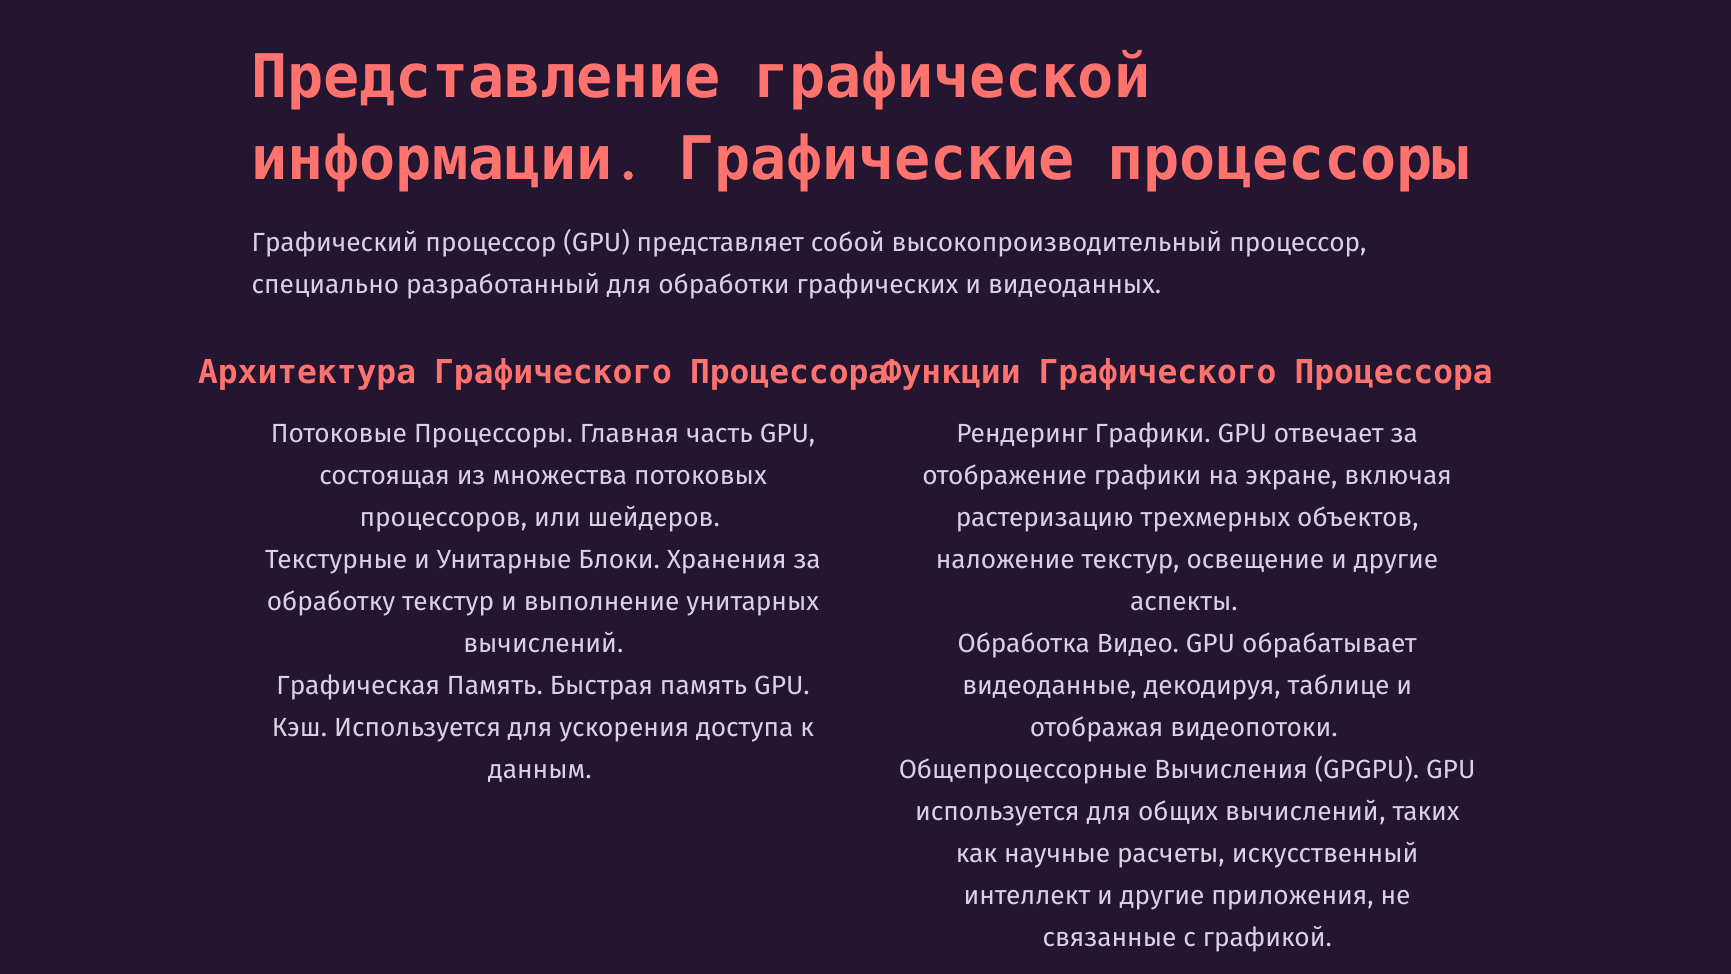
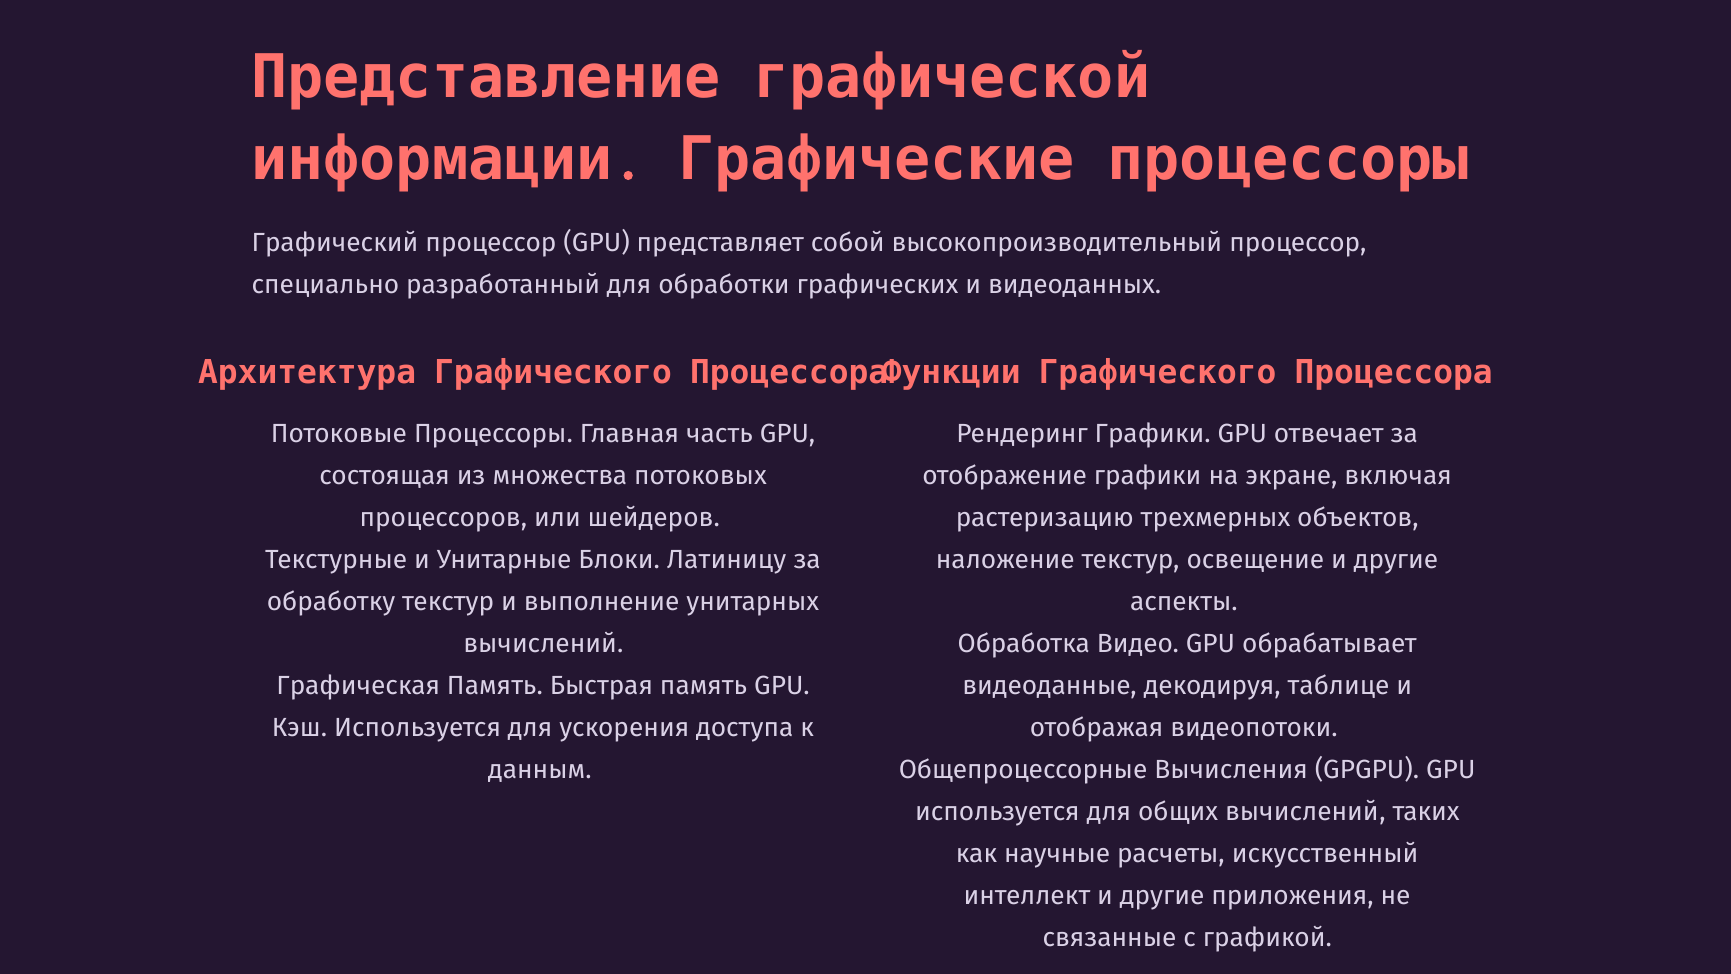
Хранения: Хранения -> Латиницу
